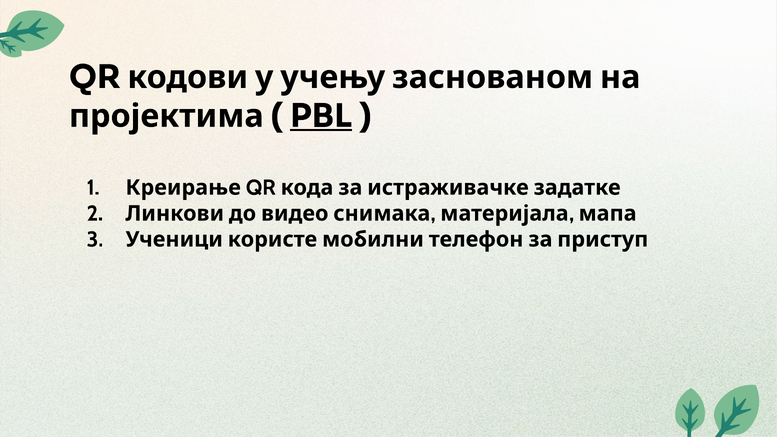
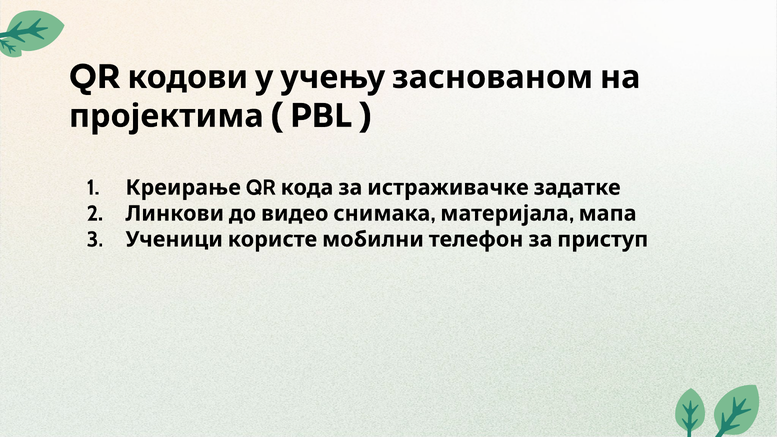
PBL underline: present -> none
